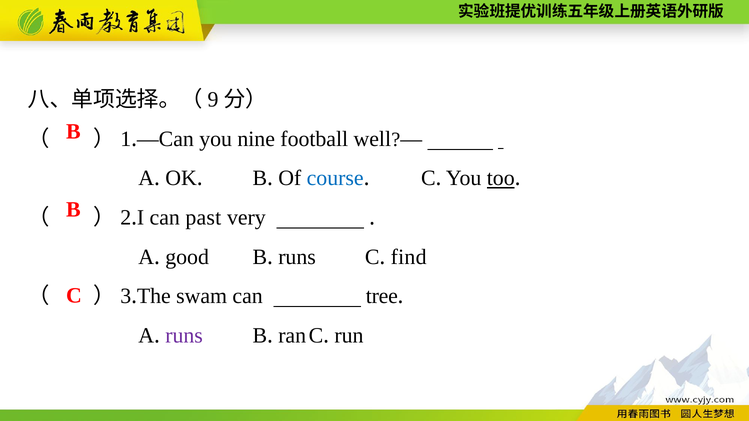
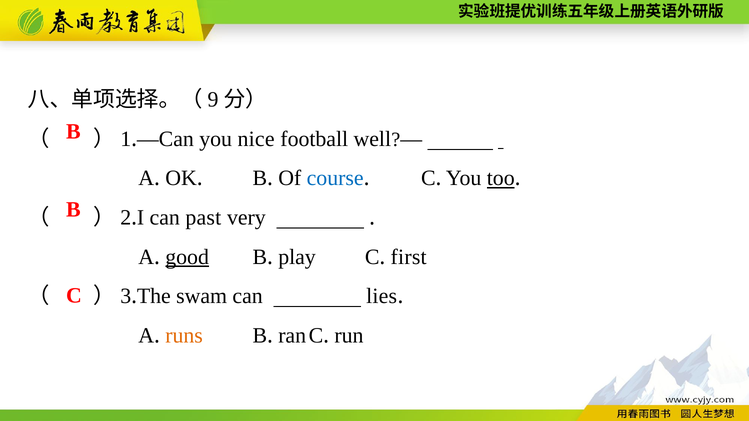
nine: nine -> nice
good underline: none -> present
runs at (297, 257): runs -> play
find: find -> first
tree: tree -> lies
runs at (184, 336) colour: purple -> orange
